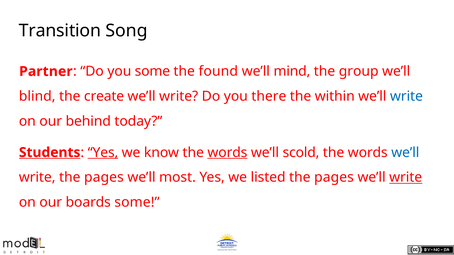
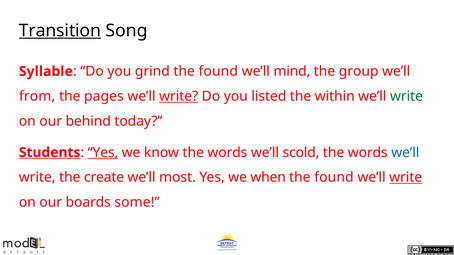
Transition underline: none -> present
Partner: Partner -> Syllable
you some: some -> grind
blind: blind -> from
create: create -> pages
write at (179, 96) underline: none -> present
there: there -> listed
write at (406, 96) colour: blue -> green
words at (227, 153) underline: present -> none
write the pages: pages -> create
listed: listed -> when
pages at (334, 178): pages -> found
